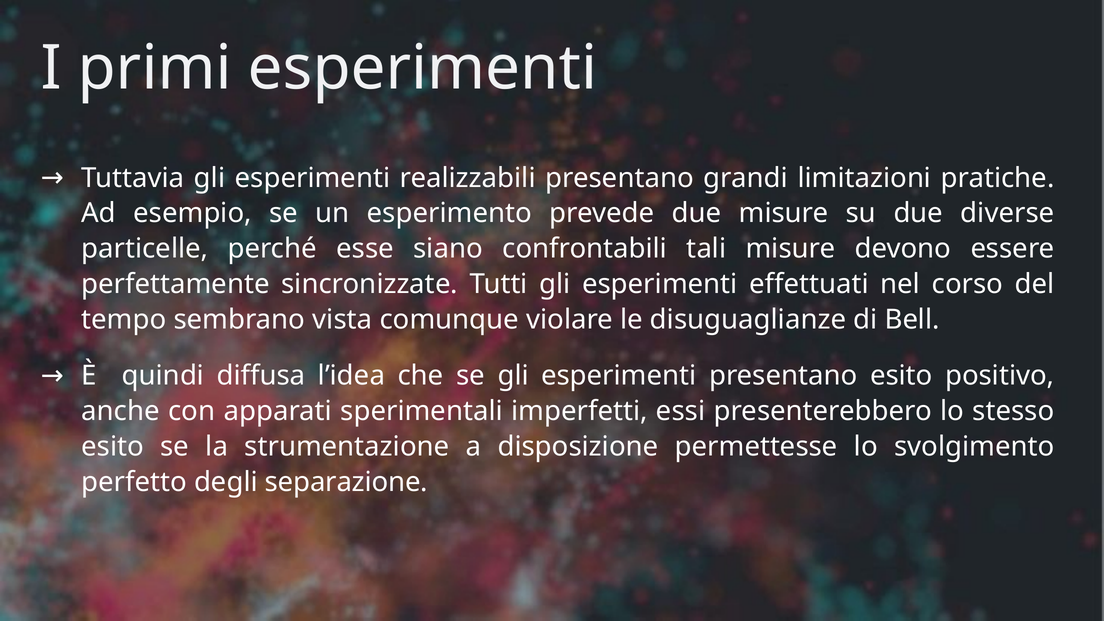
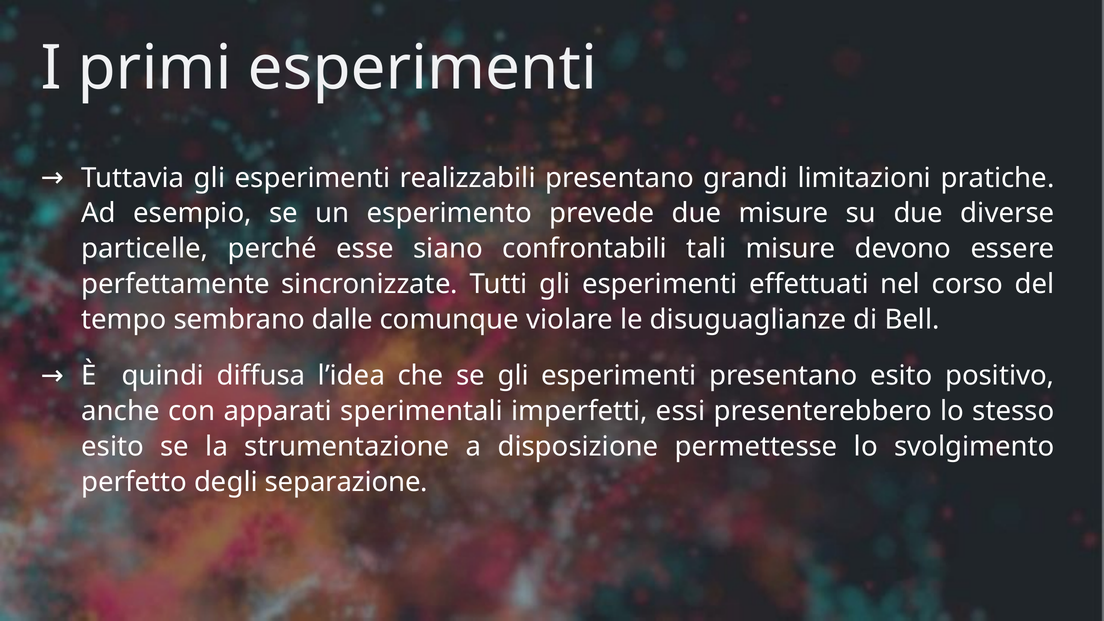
vista: vista -> dalle
